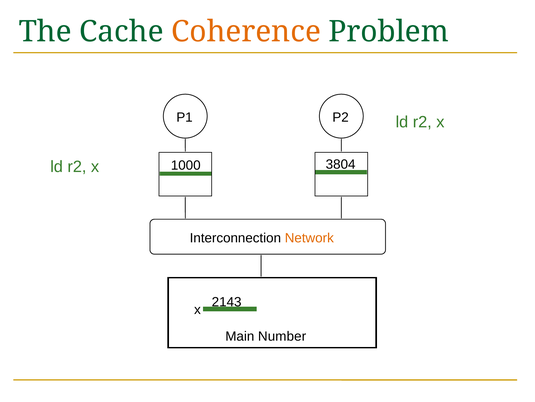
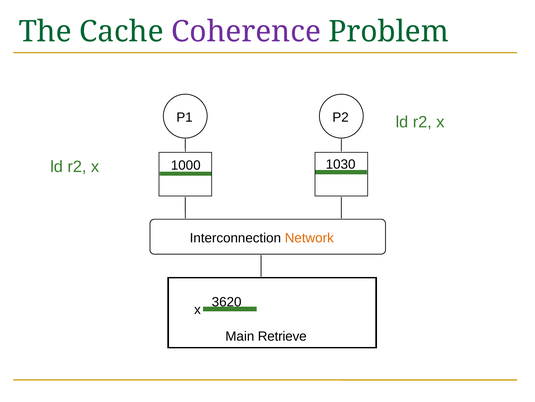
Coherence colour: orange -> purple
3804: 3804 -> 1030
2143: 2143 -> 3620
Number: Number -> Retrieve
